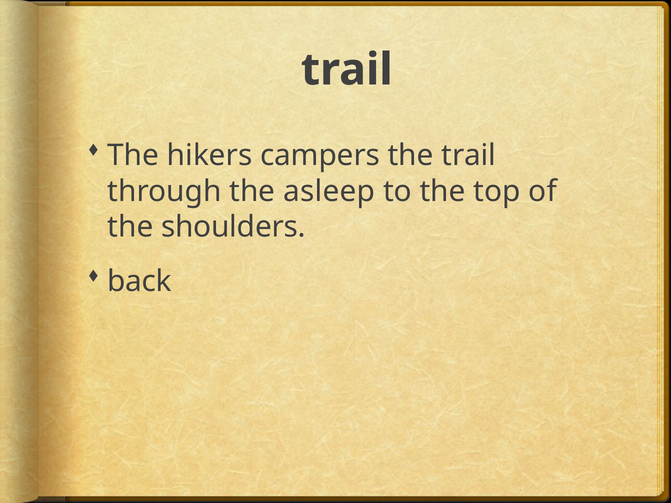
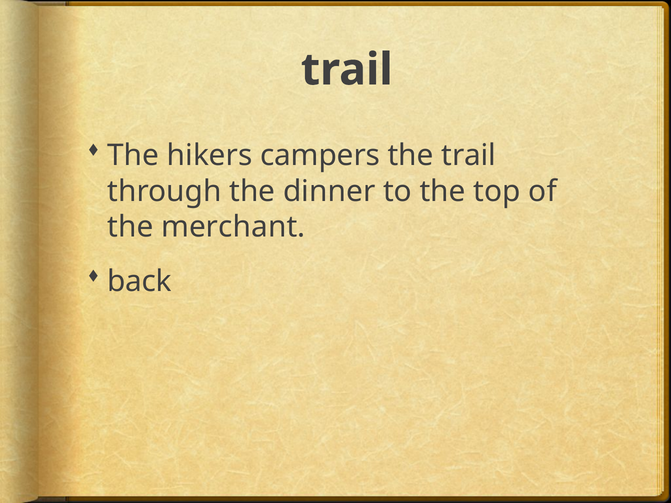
asleep: asleep -> dinner
shoulders: shoulders -> merchant
